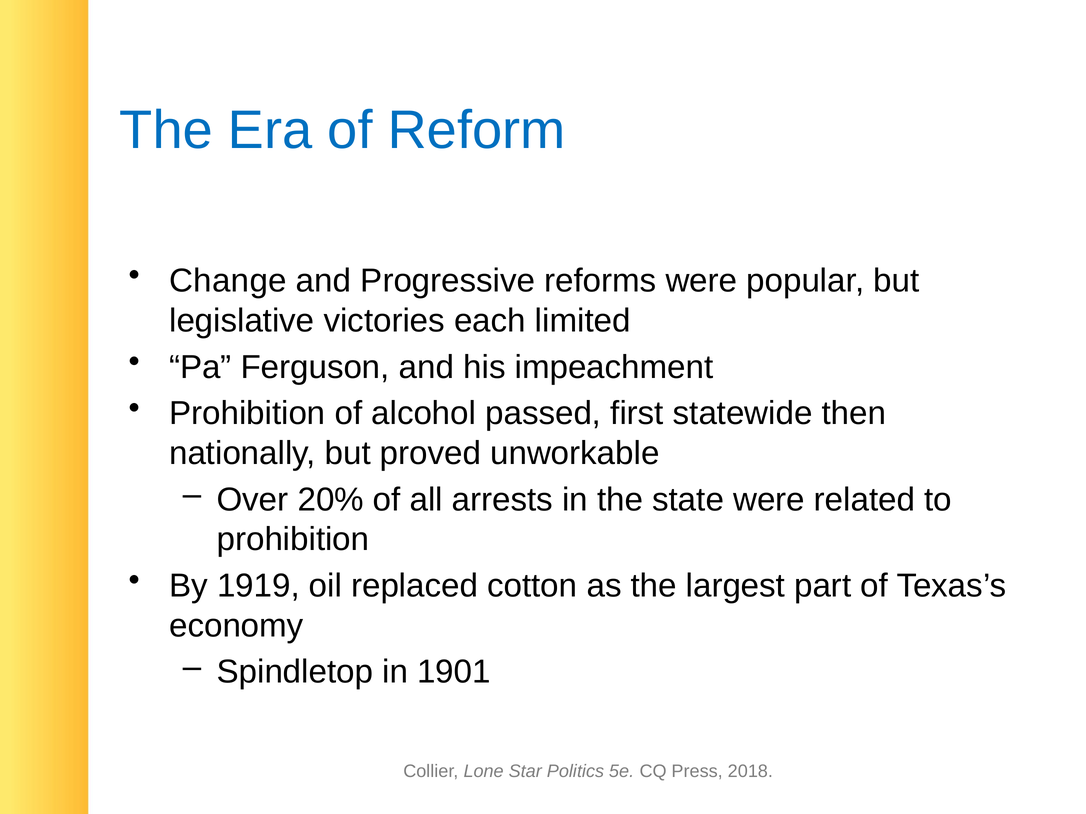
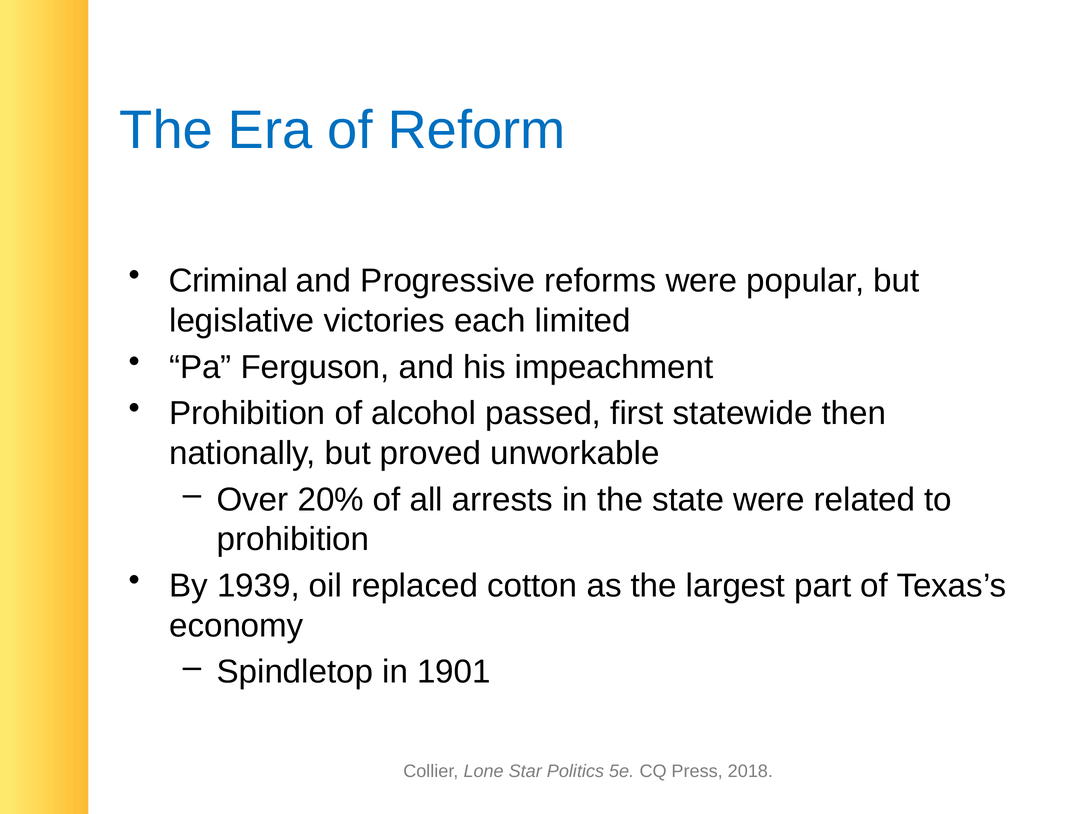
Change: Change -> Criminal
1919: 1919 -> 1939
